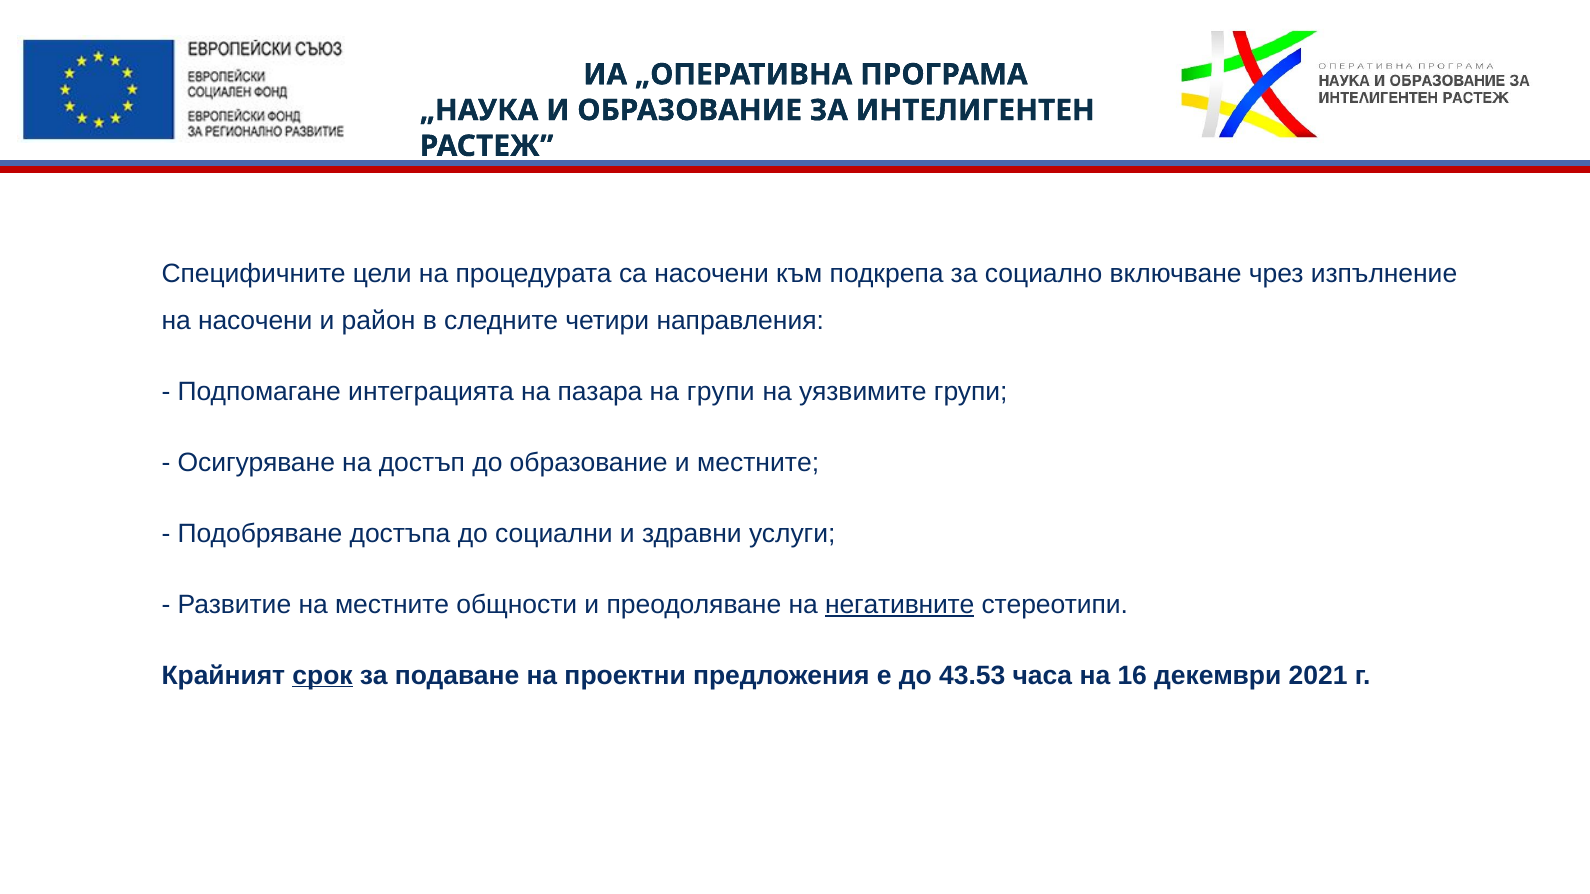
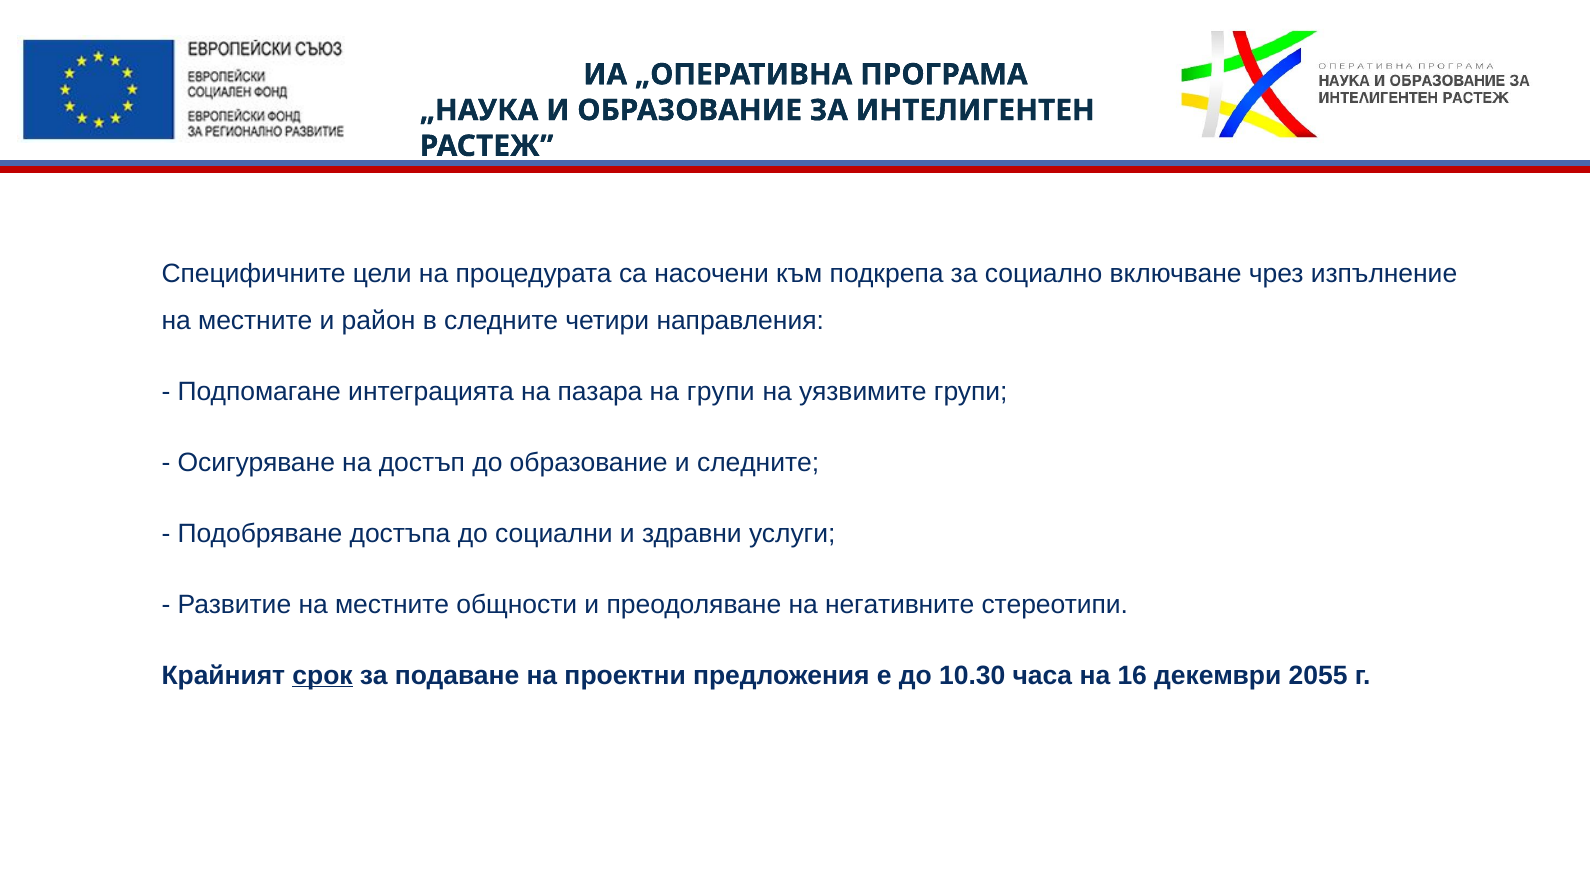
насочени at (255, 321): насочени -> местните
и местните: местните -> следните
негативните underline: present -> none
43.53: 43.53 -> 10.30
2021: 2021 -> 2055
